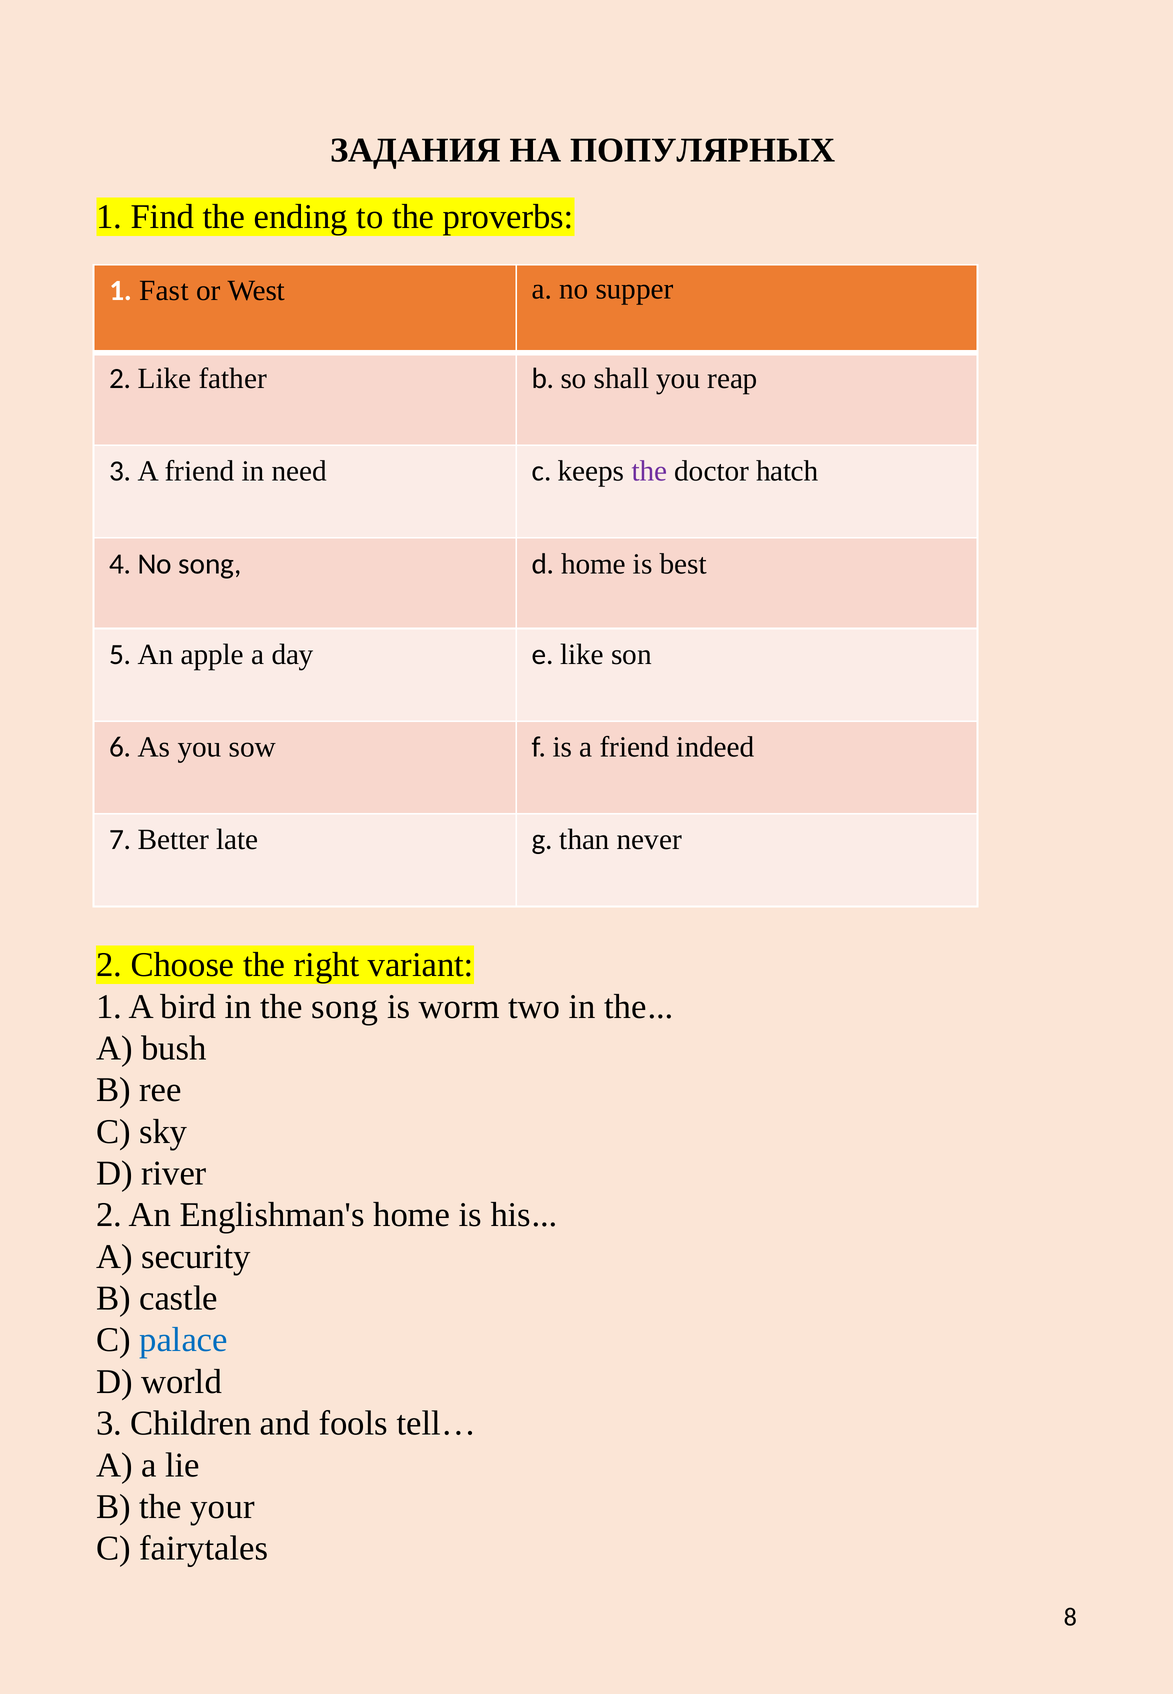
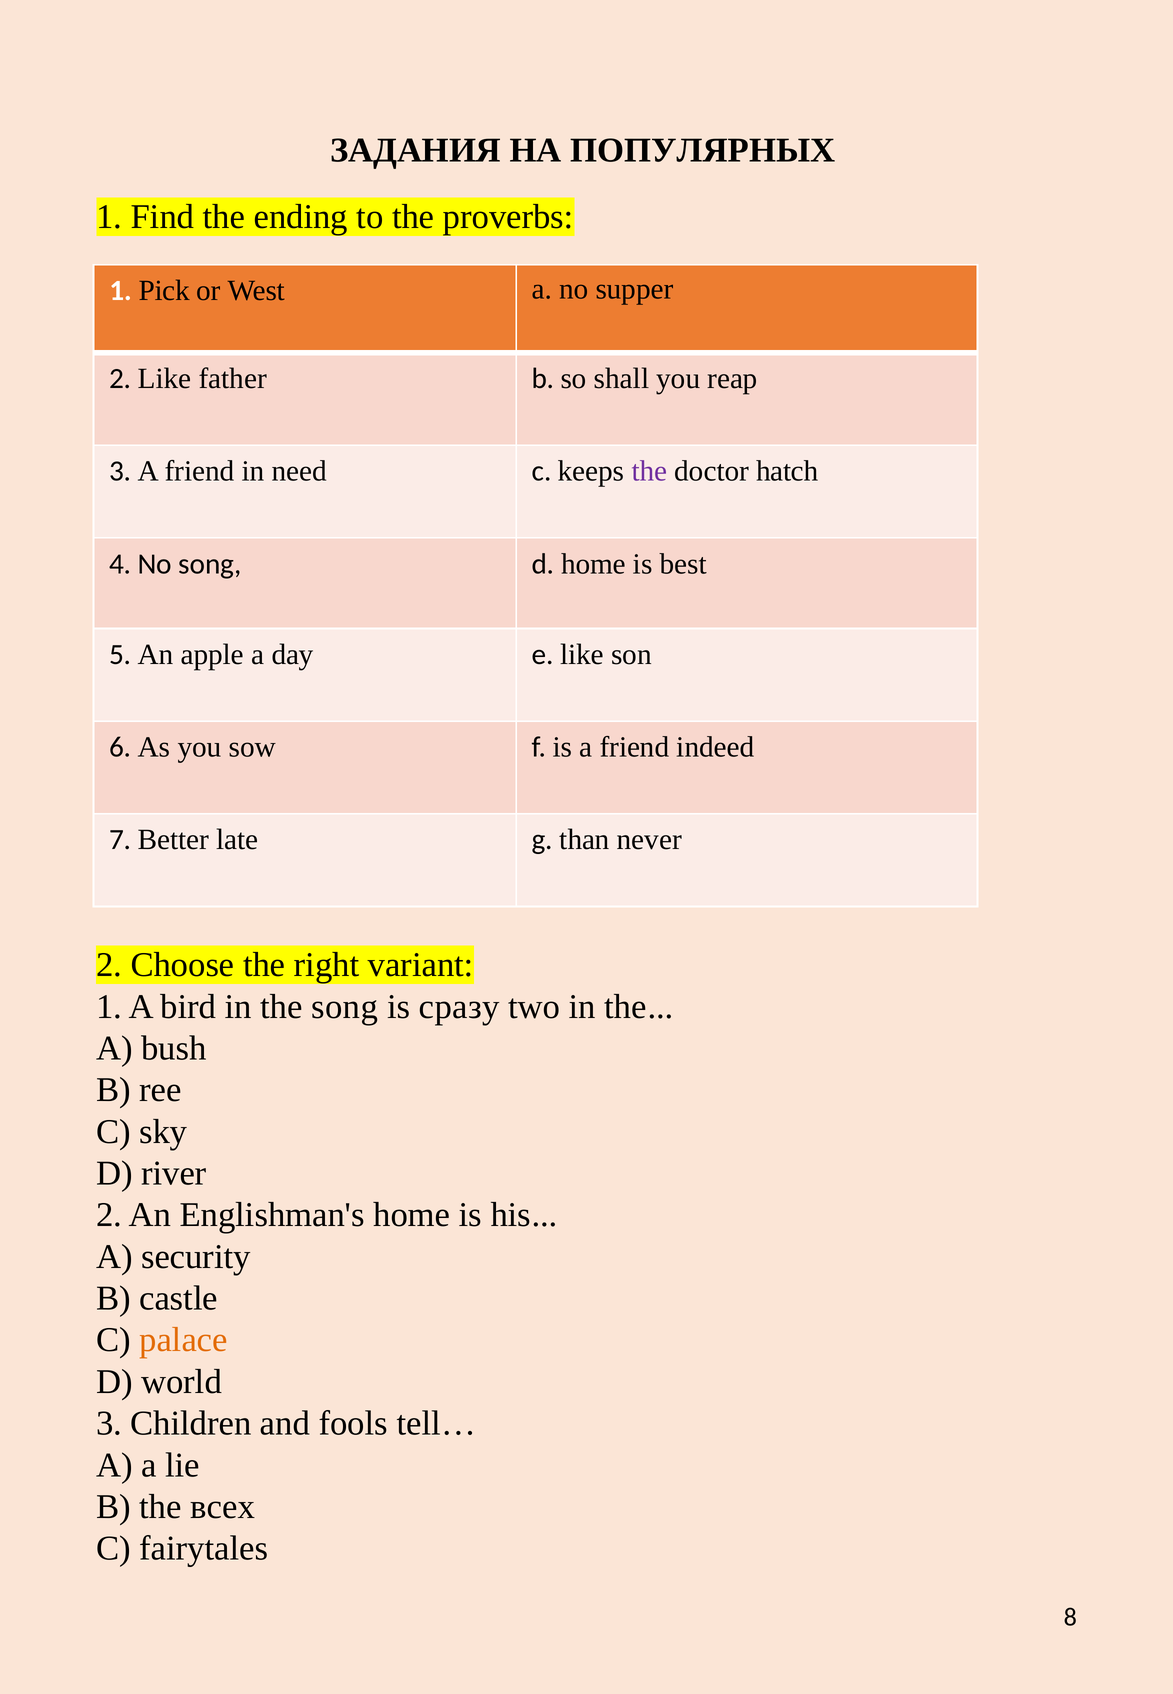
Fast: Fast -> Pick
worm: worm -> сразу
palace colour: blue -> orange
your: your -> всех
